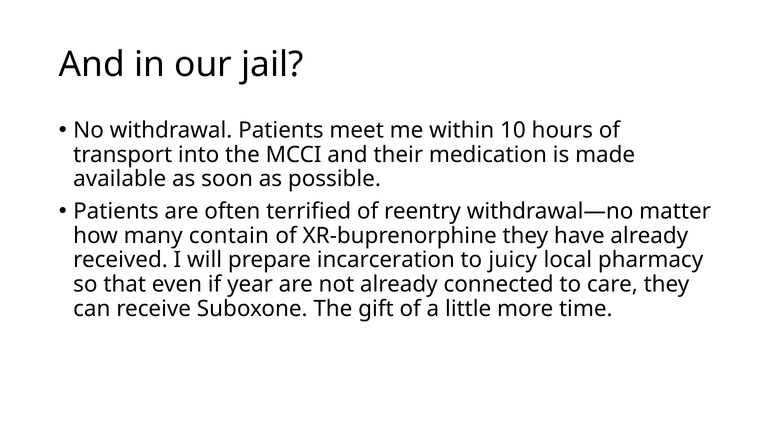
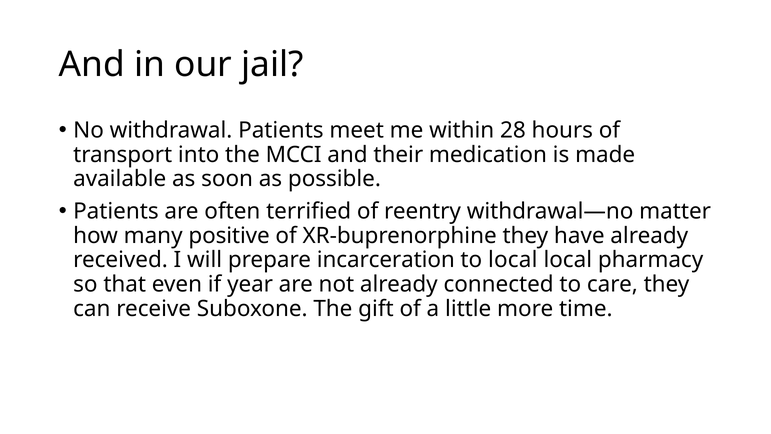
10: 10 -> 28
contain: contain -> positive
to juicy: juicy -> local
